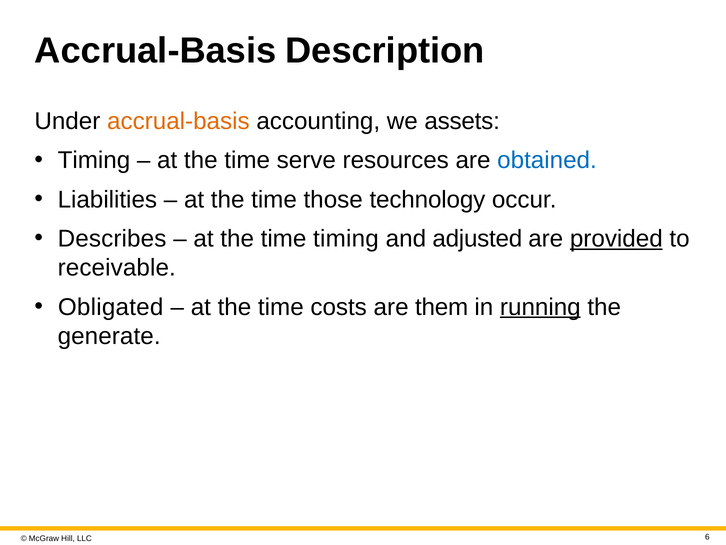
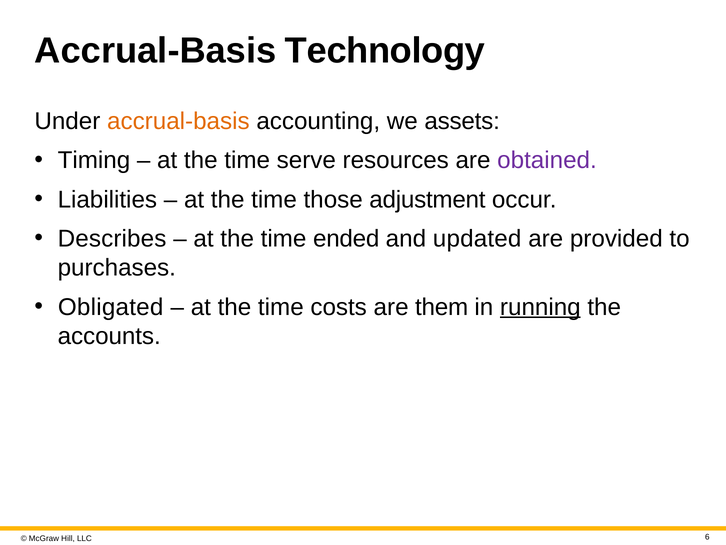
Description: Description -> Technology
obtained colour: blue -> purple
technology: technology -> adjustment
time timing: timing -> ended
adjusted: adjusted -> updated
provided underline: present -> none
receivable: receivable -> purchases
generate: generate -> accounts
